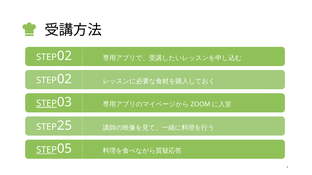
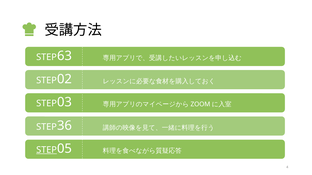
02 at (64, 56): 02 -> 63
STEP at (47, 104) underline: present -> none
25: 25 -> 36
